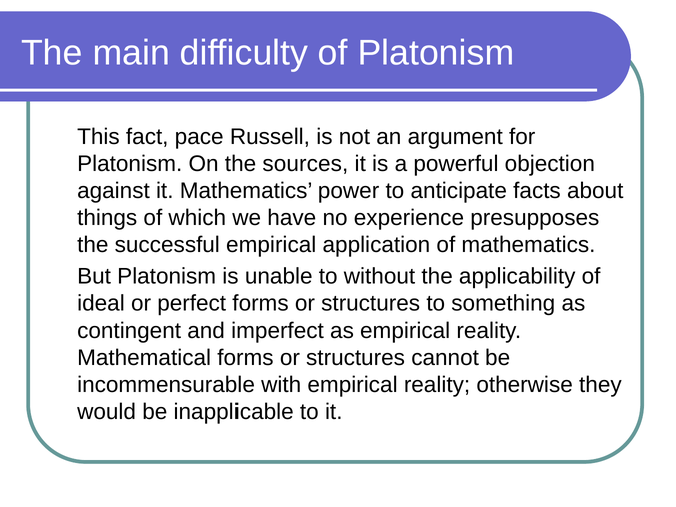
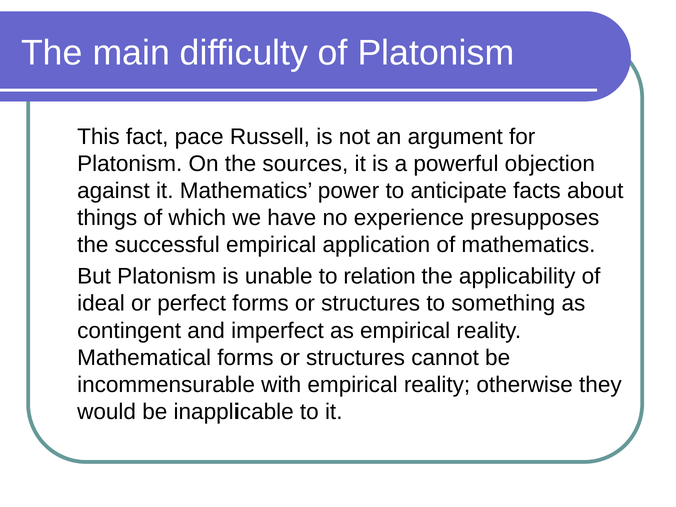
without: without -> relation
